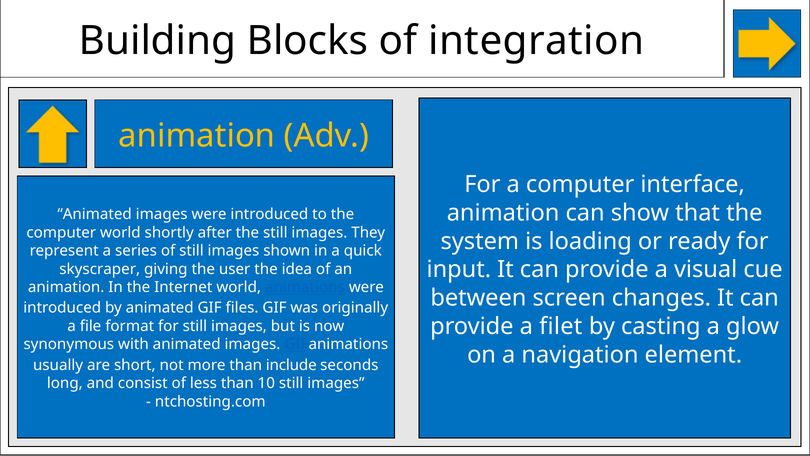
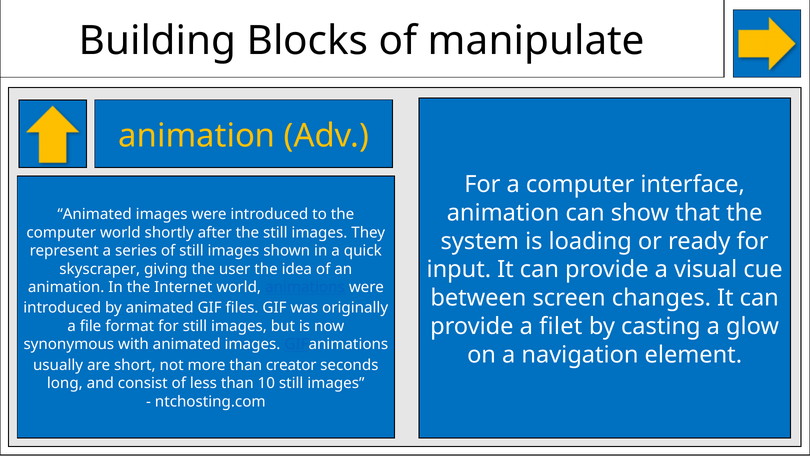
integration: integration -> manipulate
include: include -> creator
